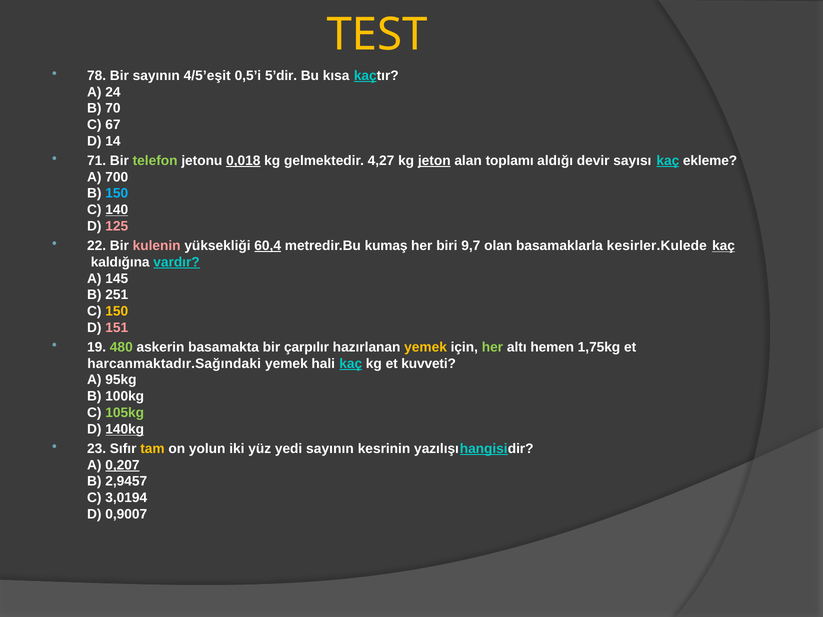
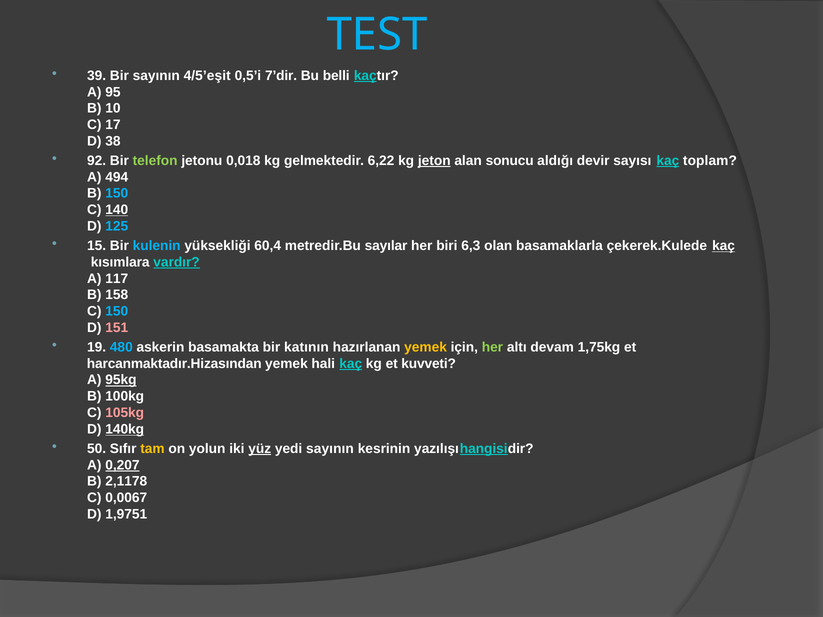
TEST colour: yellow -> light blue
78: 78 -> 39
5’dir: 5’dir -> 7’dir
kısa: kısa -> belli
24: 24 -> 95
70: 70 -> 10
67: 67 -> 17
14: 14 -> 38
71: 71 -> 92
0,018 underline: present -> none
4,27: 4,27 -> 6,22
toplamı: toplamı -> sonucu
ekleme: ekleme -> toplam
700: 700 -> 494
125 colour: pink -> light blue
22: 22 -> 15
kulenin colour: pink -> light blue
60,4 underline: present -> none
kumaş: kumaş -> sayılar
9,7: 9,7 -> 6,3
kesirler.Kulede: kesirler.Kulede -> çekerek.Kulede
kaldığına: kaldığına -> kısımlara
145: 145 -> 117
251: 251 -> 158
150 at (117, 312) colour: yellow -> light blue
480 colour: light green -> light blue
çarpılır: çarpılır -> katının
hemen: hemen -> devam
harcanmaktadır.Sağındaki: harcanmaktadır.Sağındaki -> harcanmaktadır.Hizasından
95kg underline: none -> present
105kg colour: light green -> pink
23: 23 -> 50
yüz underline: none -> present
2,9457: 2,9457 -> 2,1178
3,0194: 3,0194 -> 0,0067
0,9007: 0,9007 -> 1,9751
